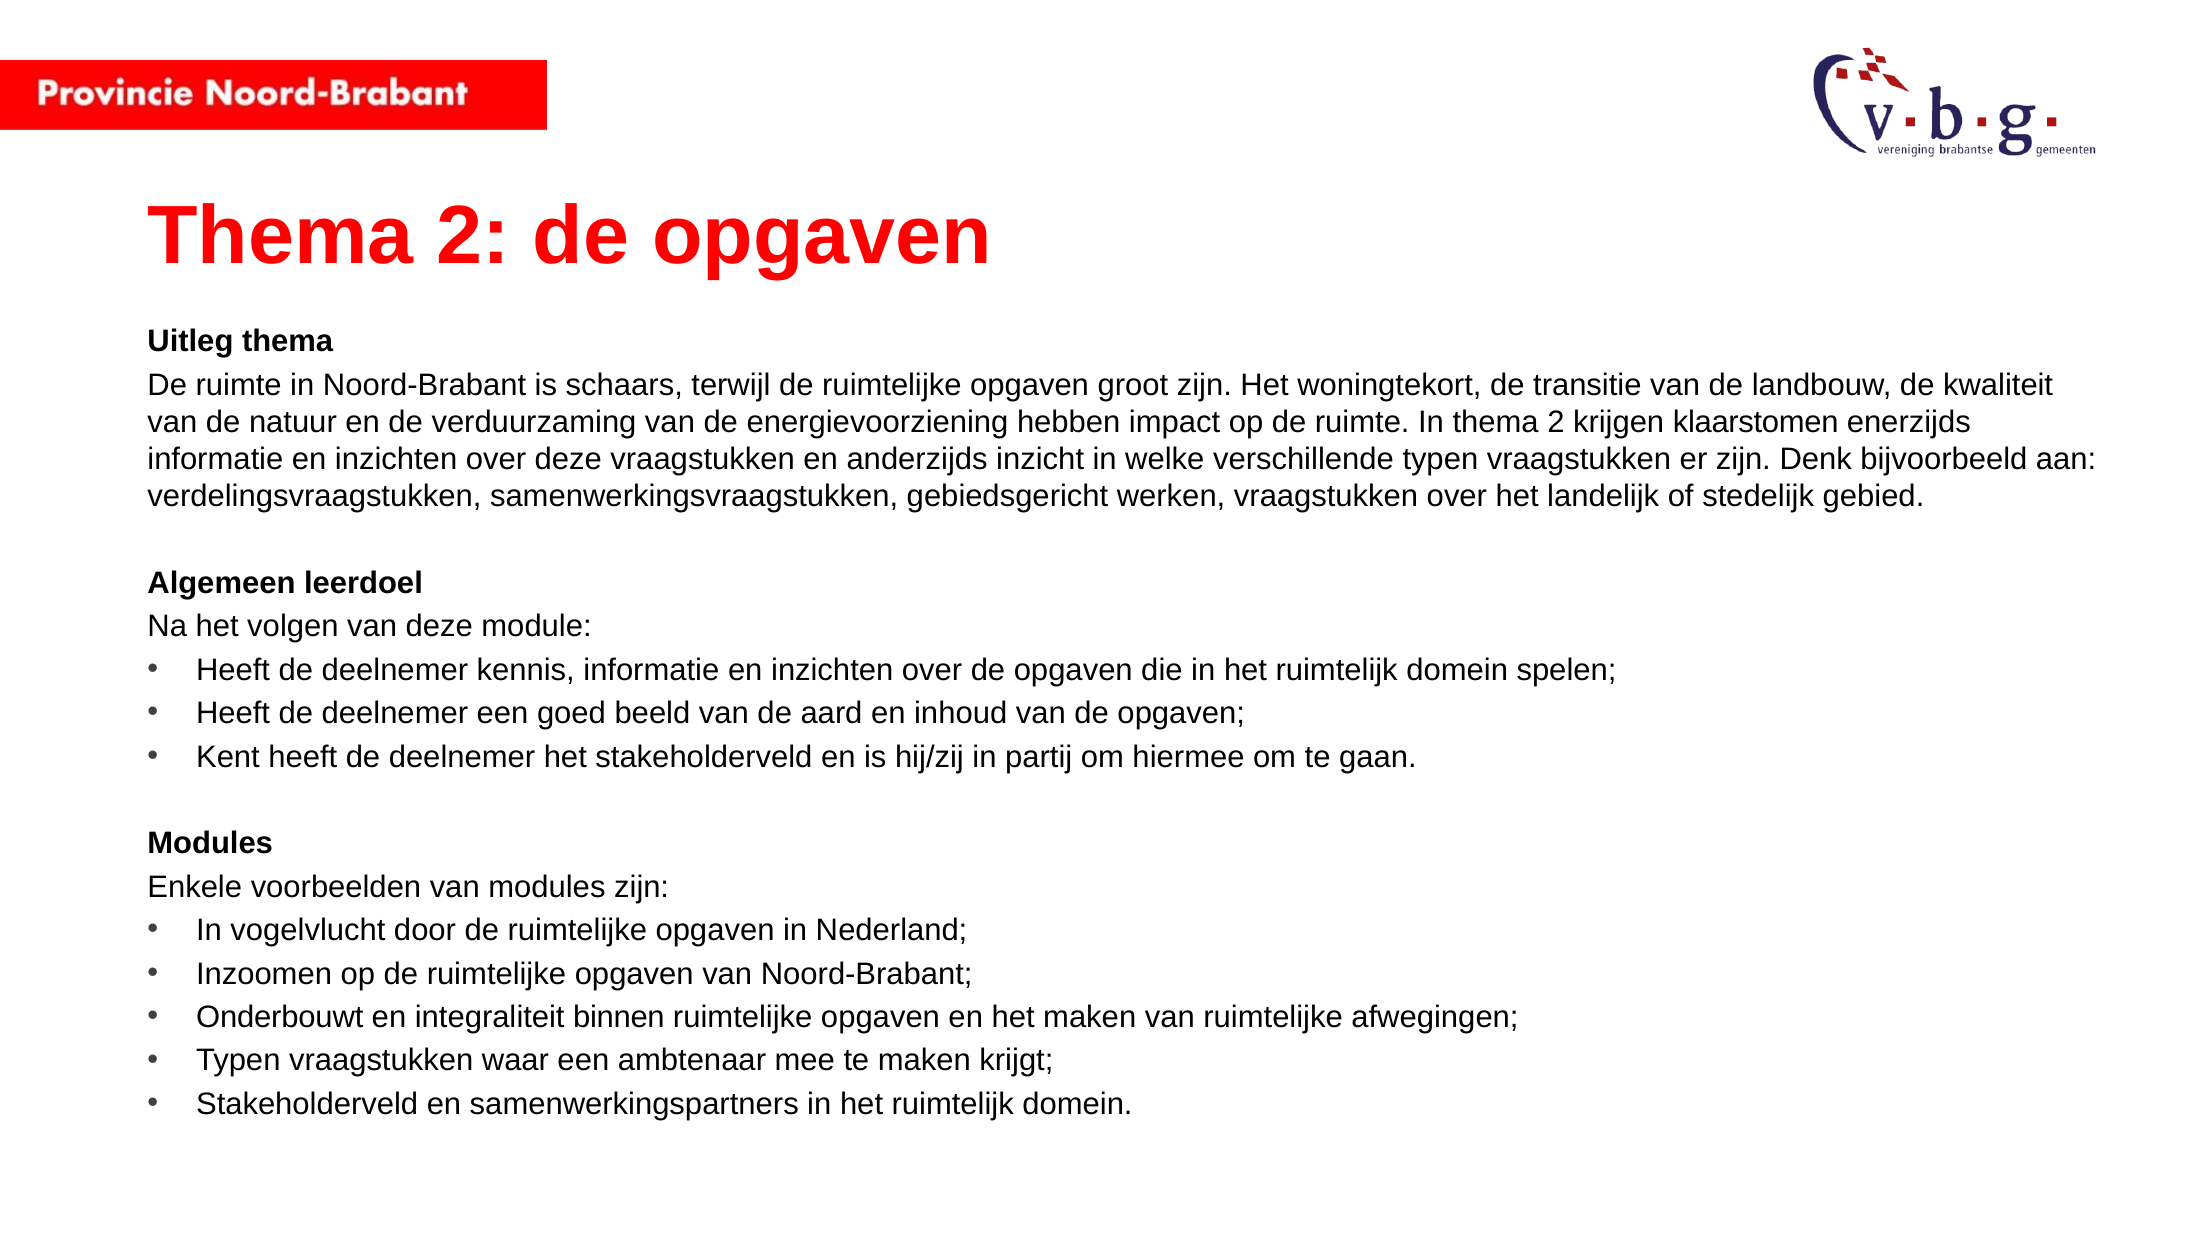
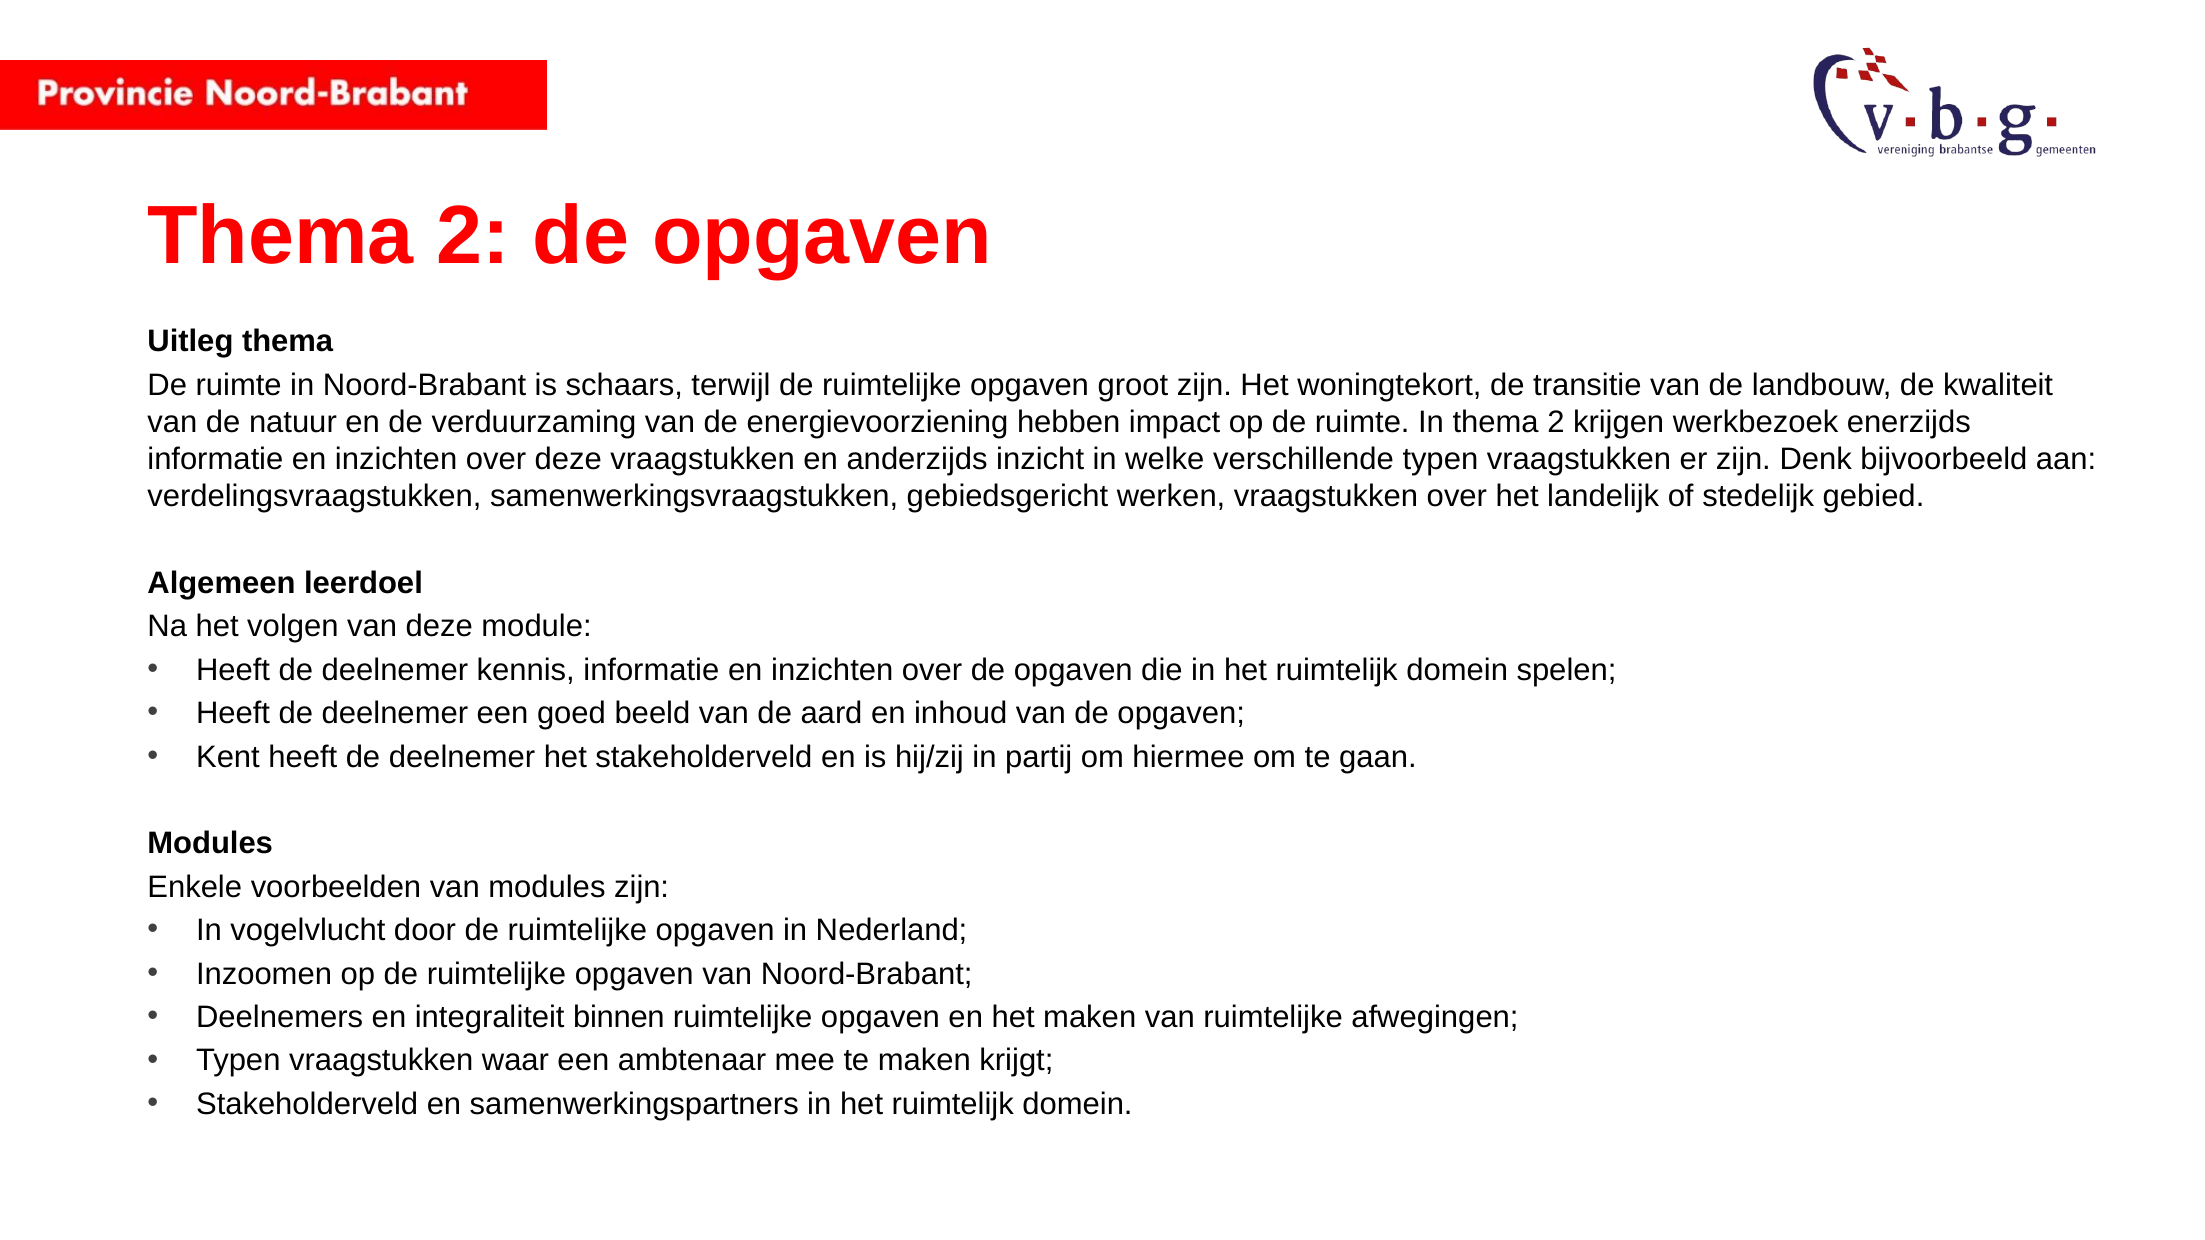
klaarstomen: klaarstomen -> werkbezoek
Onderbouwt: Onderbouwt -> Deelnemers
